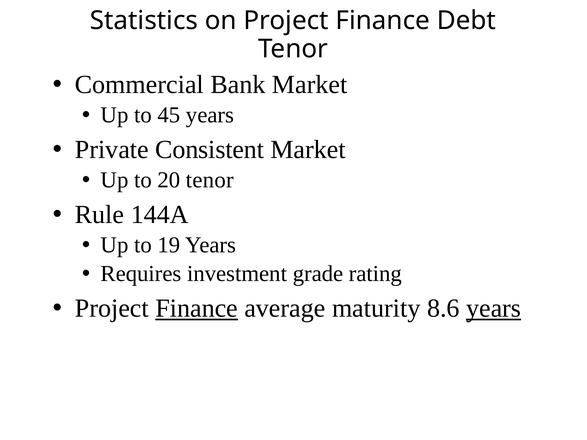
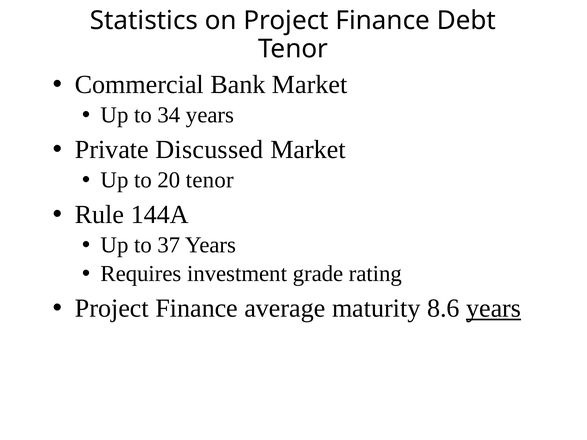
45: 45 -> 34
Consistent: Consistent -> Discussed
19: 19 -> 37
Finance at (197, 308) underline: present -> none
